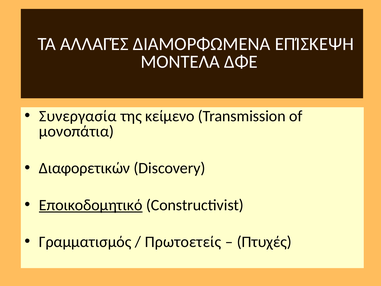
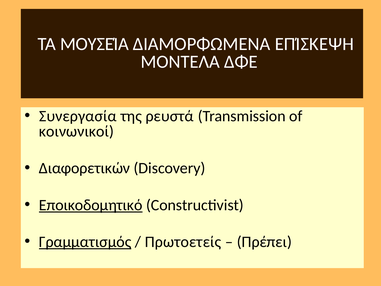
ΑΛΛΑΓΈΣ: ΑΛΛΑΓΈΣ -> ΜΟΥΣΕΊΑ
κείμενο: κείμενο -> ρευστά
μονοπάτια: μονοπάτια -> κοινωνικοί
Γραμματισμός underline: none -> present
Πτυχές: Πτυχές -> Πρέπει
